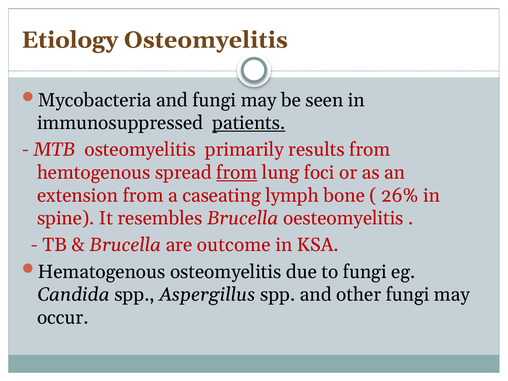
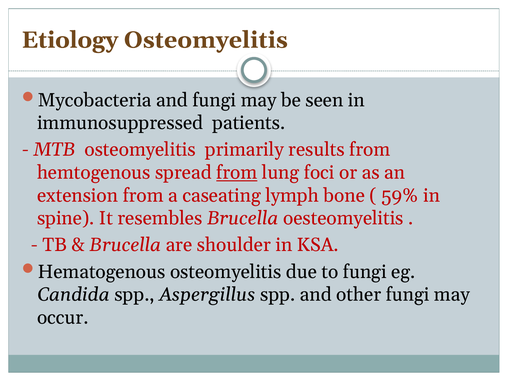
patients underline: present -> none
26%: 26% -> 59%
outcome: outcome -> shoulder
